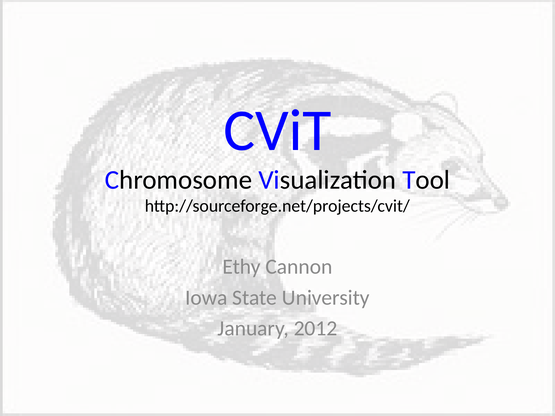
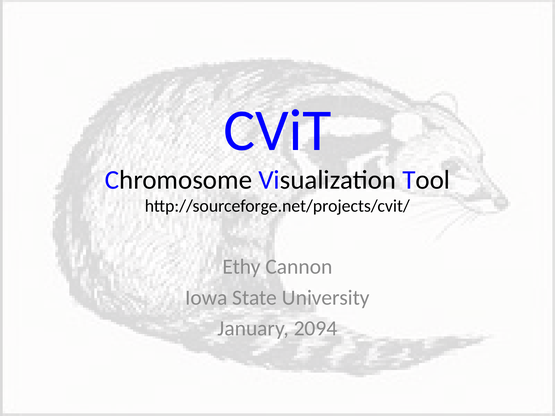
2012: 2012 -> 2094
